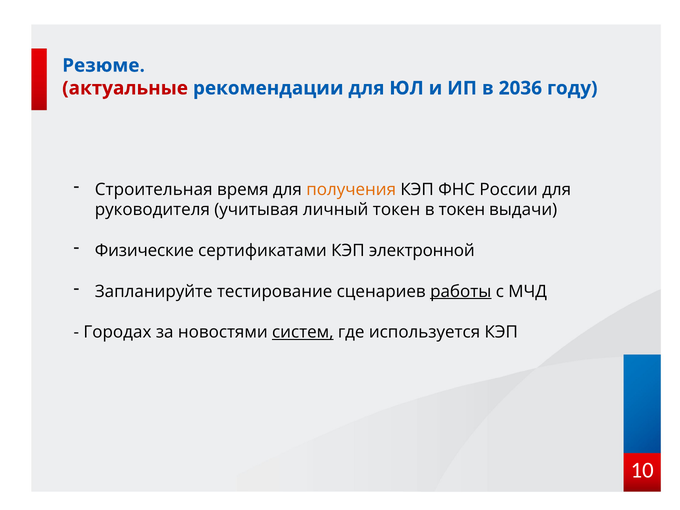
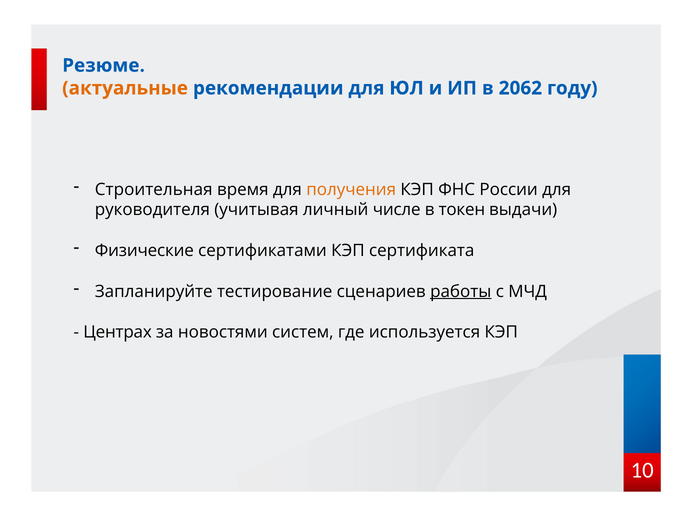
актуальные colour: red -> orange
2036: 2036 -> 2062
личный токен: токен -> числе
электронной: электронной -> сертификата
Городах: Городах -> Центрах
систем underline: present -> none
